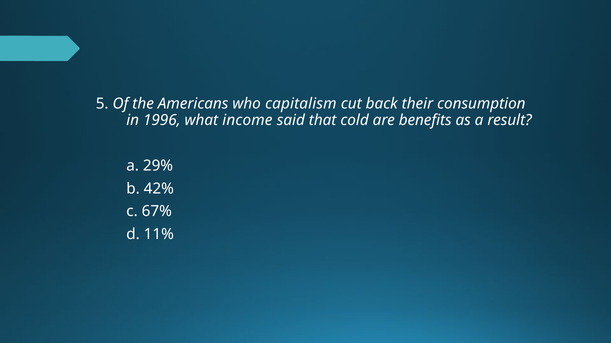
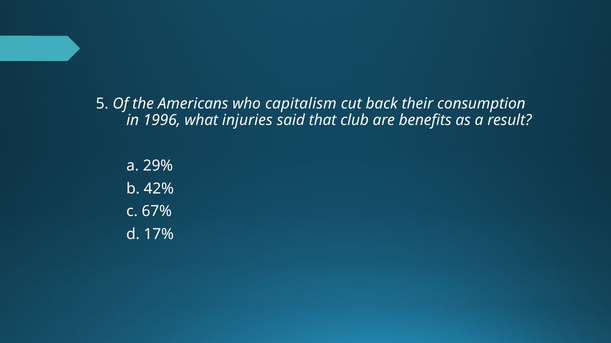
income: income -> injuries
cold: cold -> club
11%: 11% -> 17%
